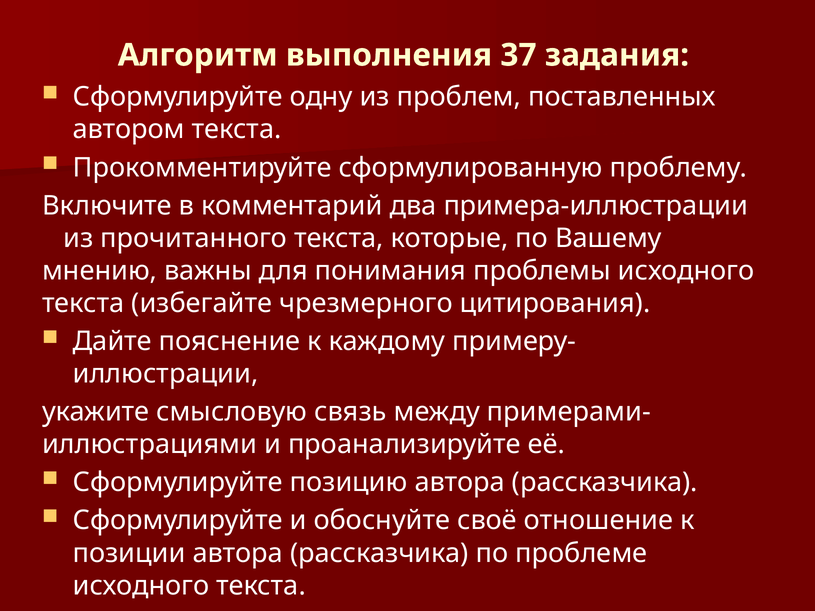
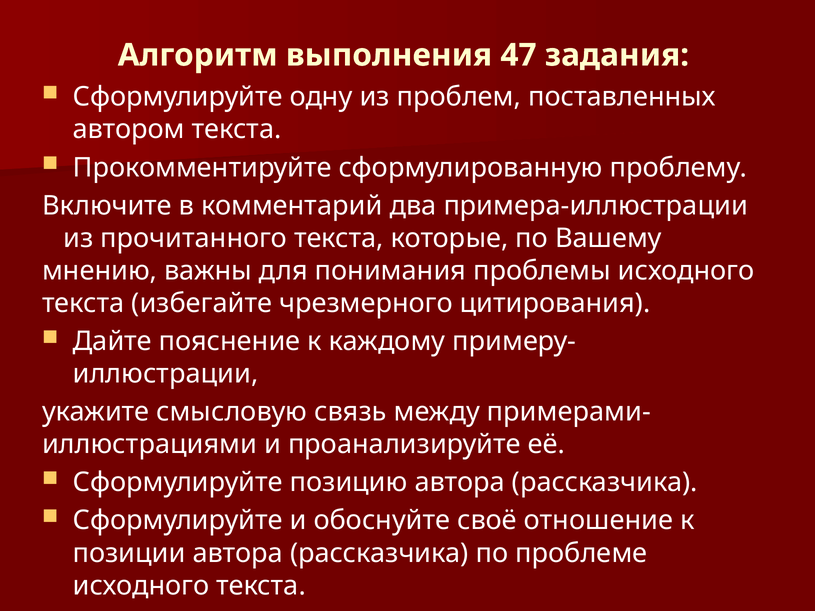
37: 37 -> 47
